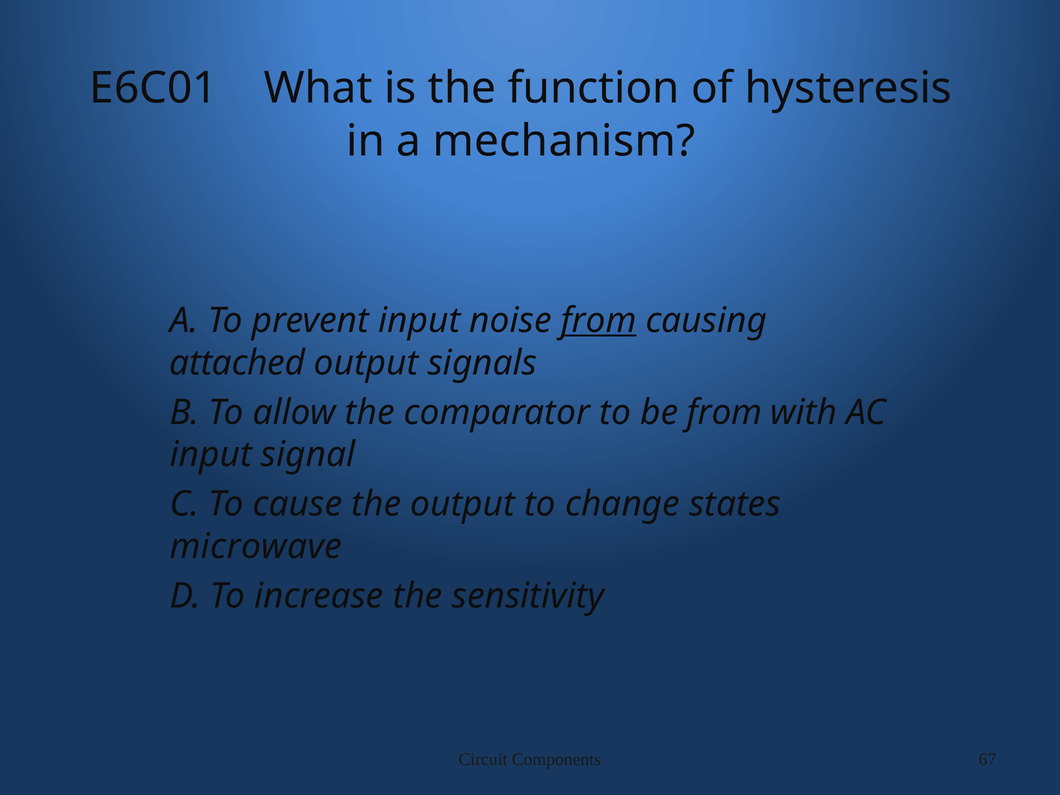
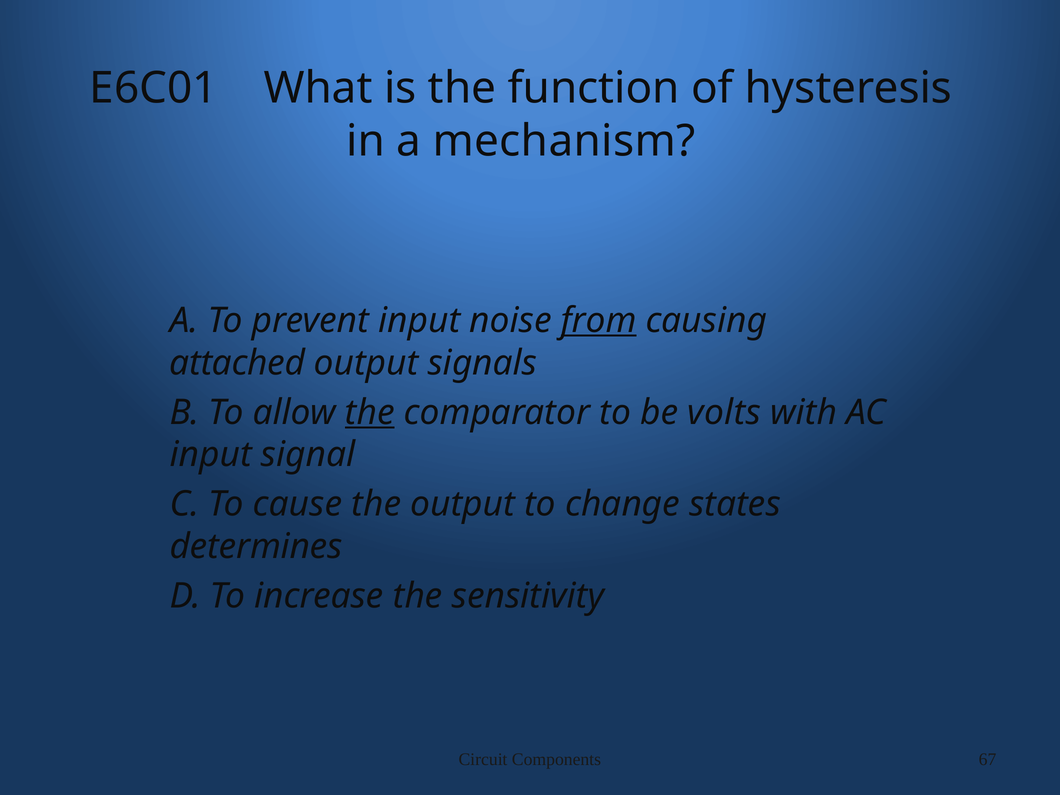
the at (370, 412) underline: none -> present
be from: from -> volts
microwave: microwave -> determines
